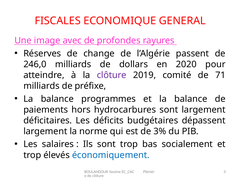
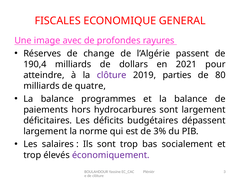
246,0: 246,0 -> 190,4
2020: 2020 -> 2021
comité: comité -> parties
71: 71 -> 80
préfixe: préfixe -> quatre
économiquement colour: blue -> purple
